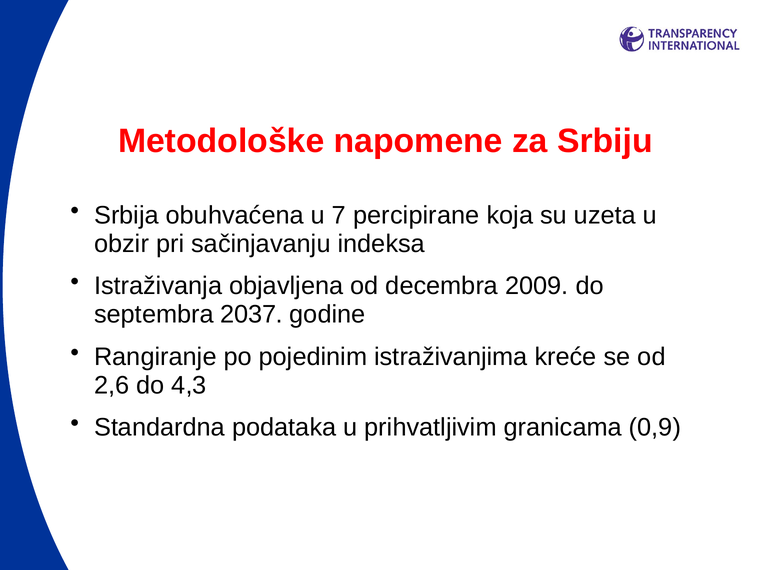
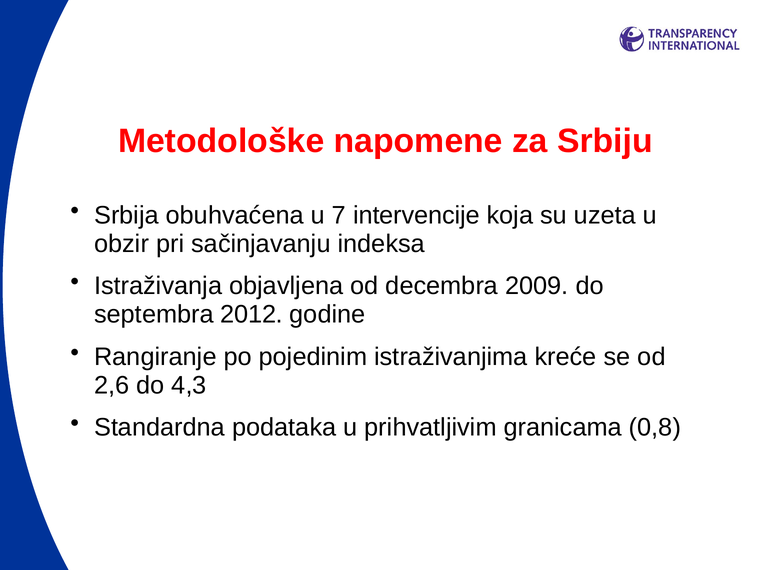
percipirane: percipirane -> intervencije
2037: 2037 -> 2012
0,9: 0,9 -> 0,8
